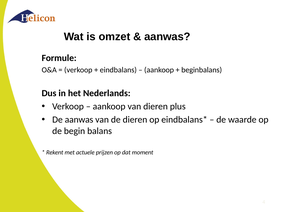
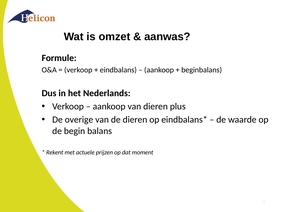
De aanwas: aanwas -> overige
